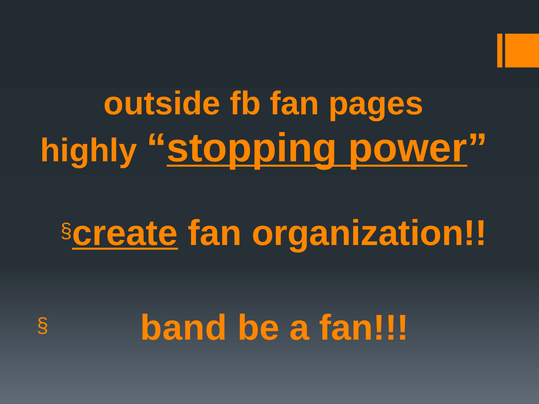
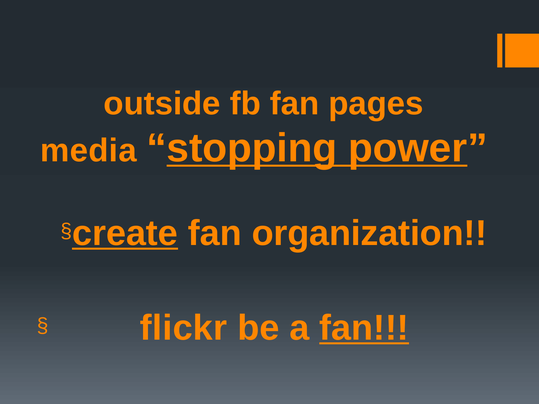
highly: highly -> media
band: band -> flickr
fan at (364, 328) underline: none -> present
